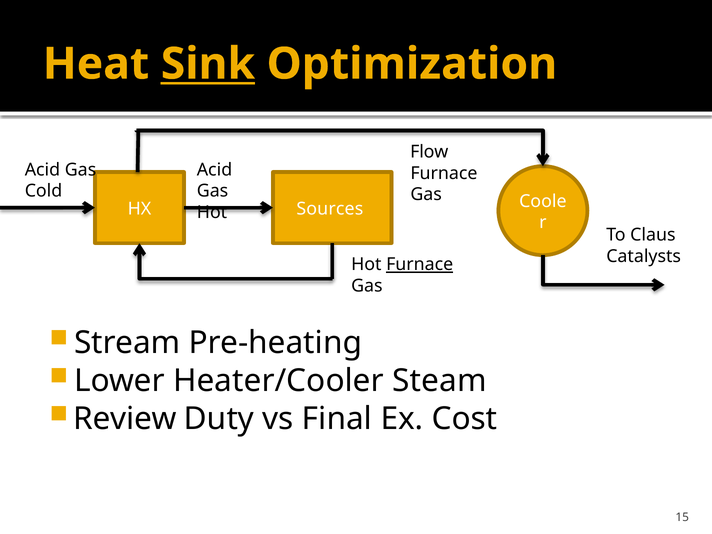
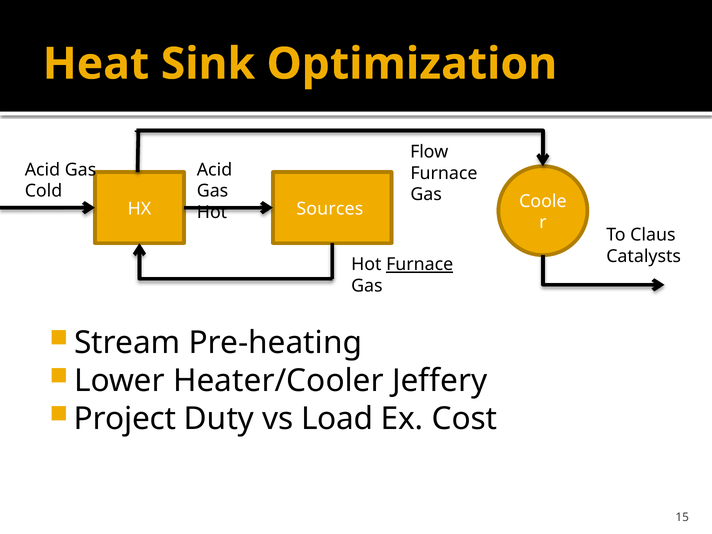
Sink underline: present -> none
Steam: Steam -> Jeffery
Review: Review -> Project
Final: Final -> Load
